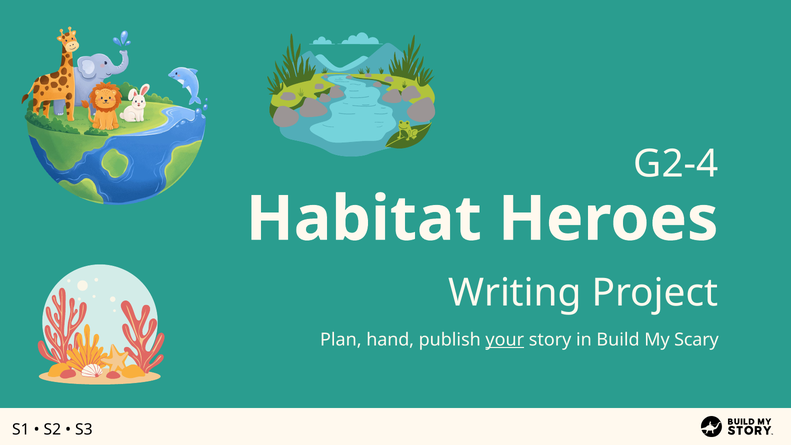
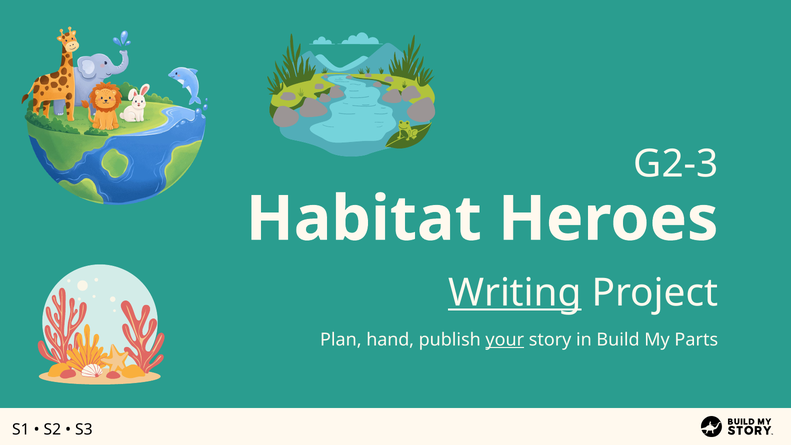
G2-4: G2-4 -> G2-3
Writing underline: none -> present
Scary: Scary -> Parts
